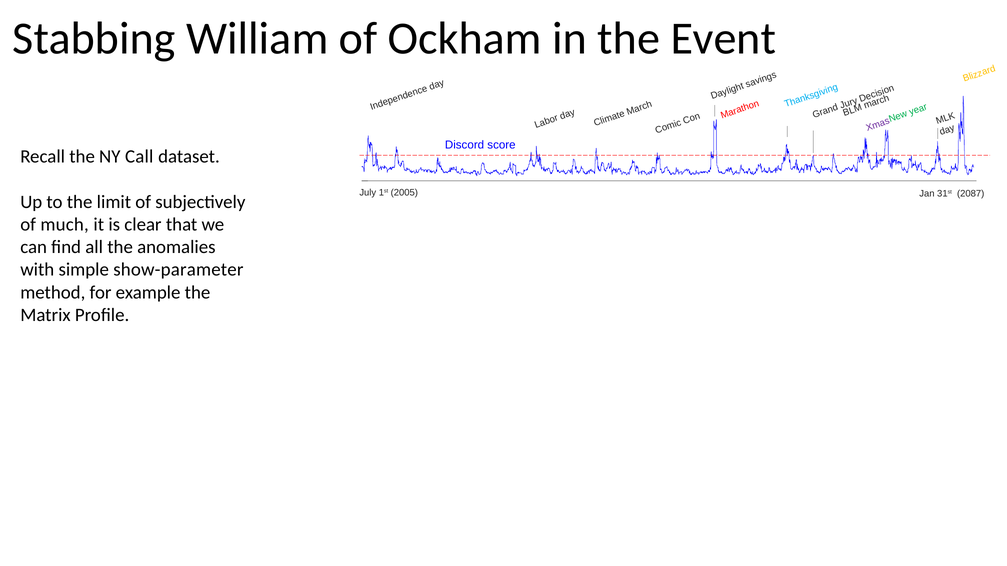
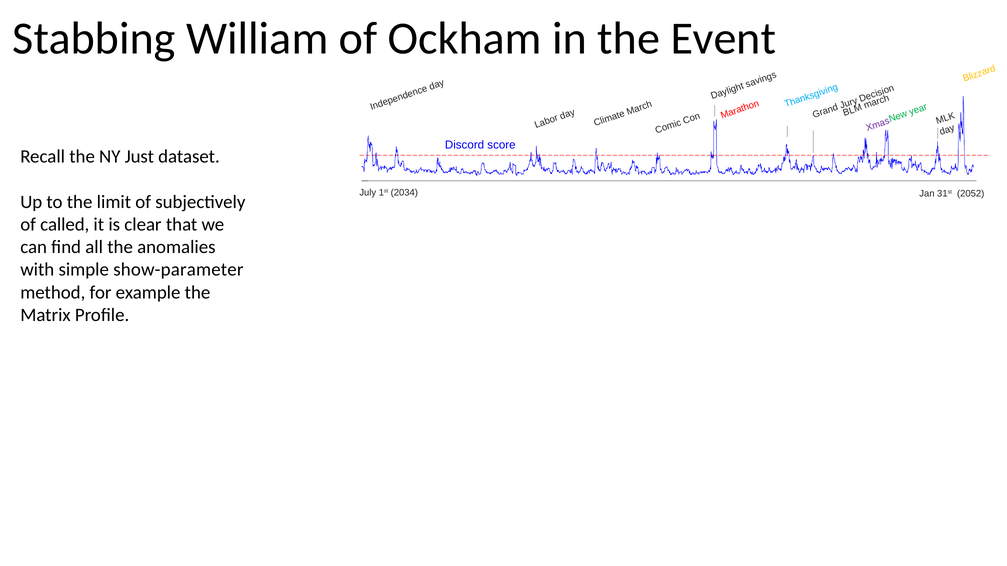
Call: Call -> Just
2005: 2005 -> 2034
2087: 2087 -> 2052
much: much -> called
